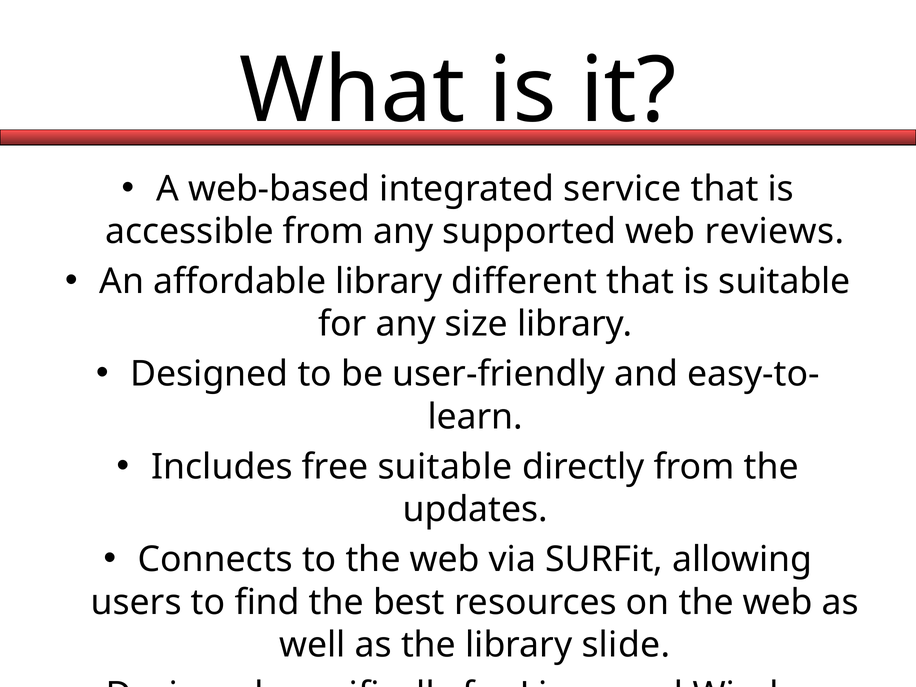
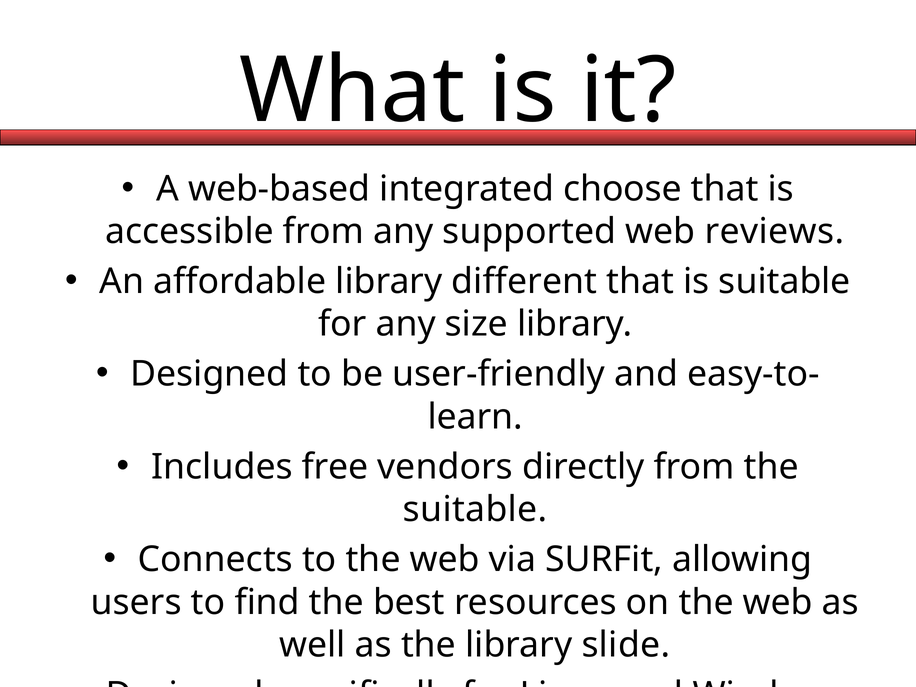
service: service -> choose
free suitable: suitable -> vendors
updates at (475, 510): updates -> suitable
